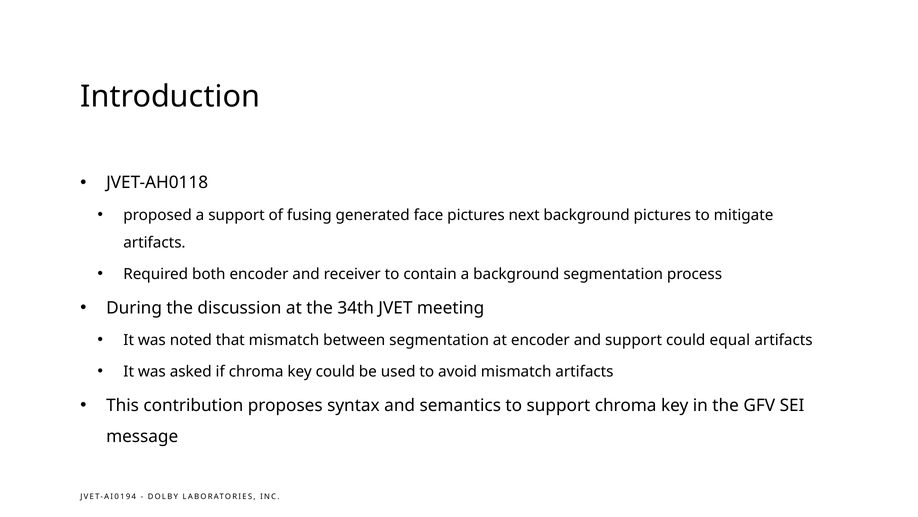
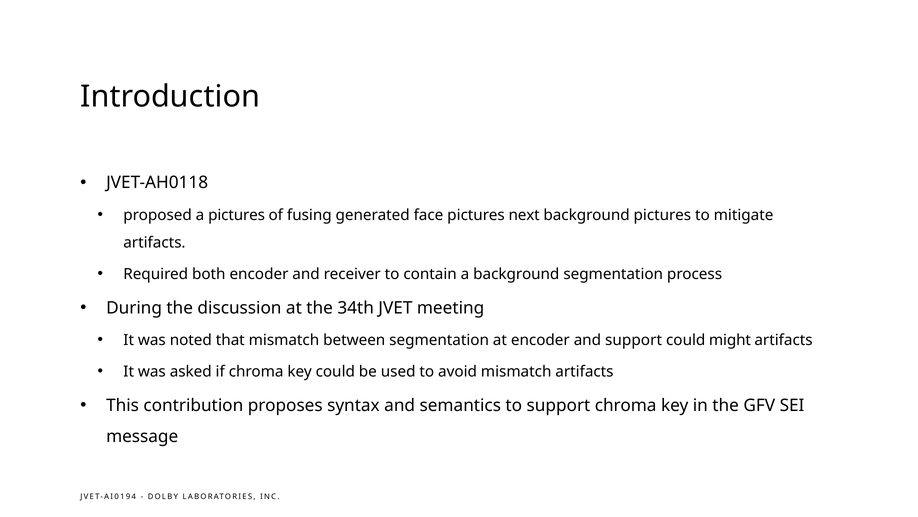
a support: support -> pictures
equal: equal -> might
